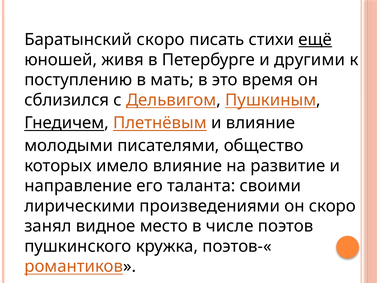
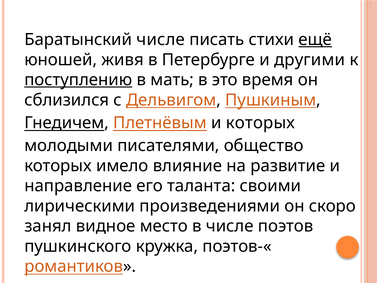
Баратынский скоро: скоро -> числе
поступлению underline: none -> present
и влияние: влияние -> которых
